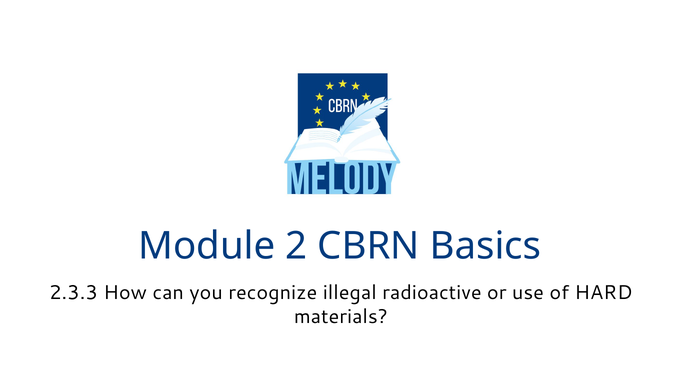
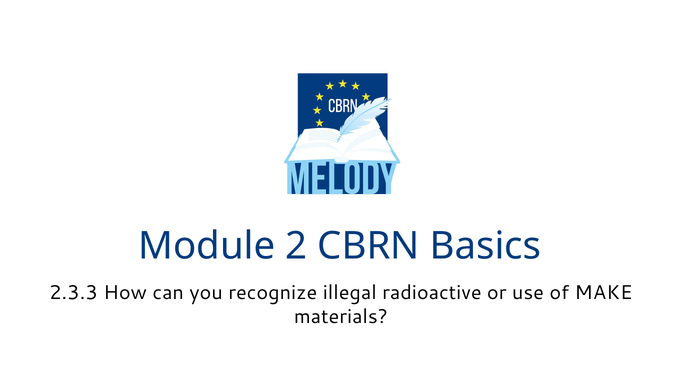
HARD: HARD -> MAKE
